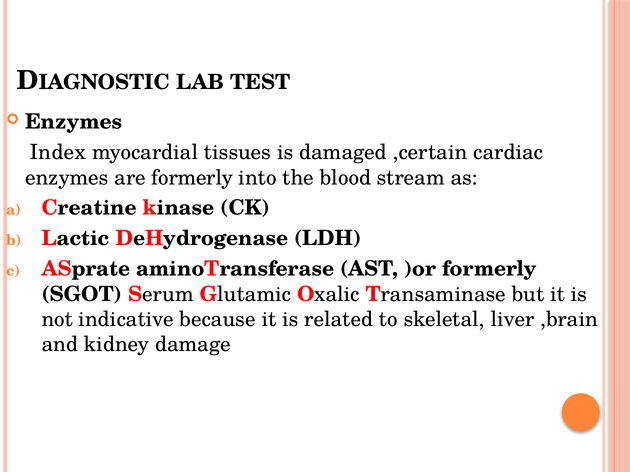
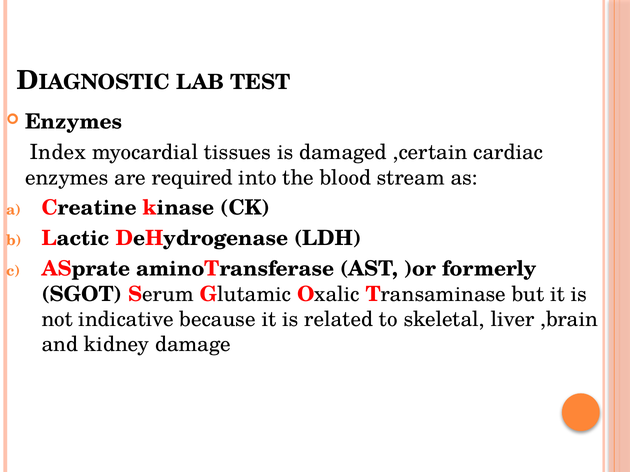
are formerly: formerly -> required
